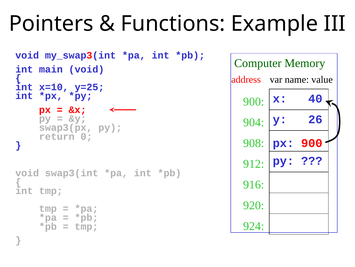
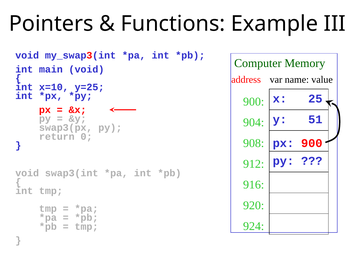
40: 40 -> 25
26: 26 -> 51
